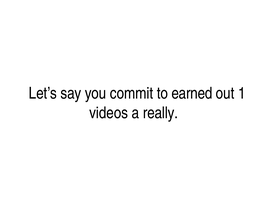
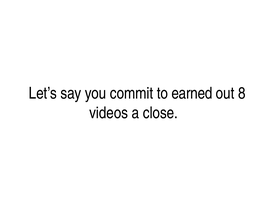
1: 1 -> 8
really: really -> close
